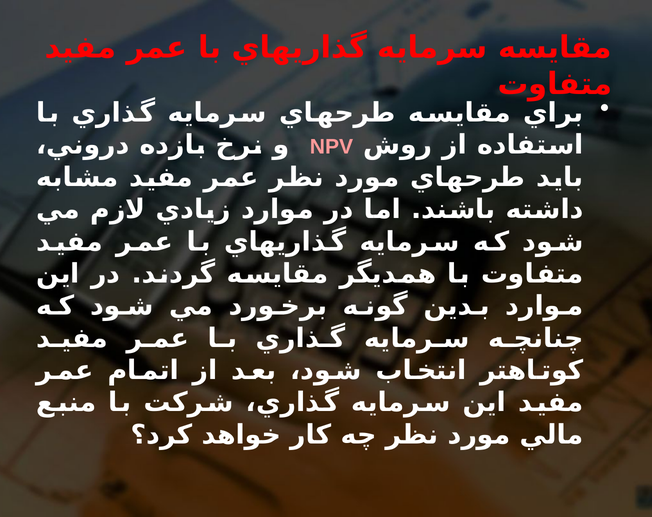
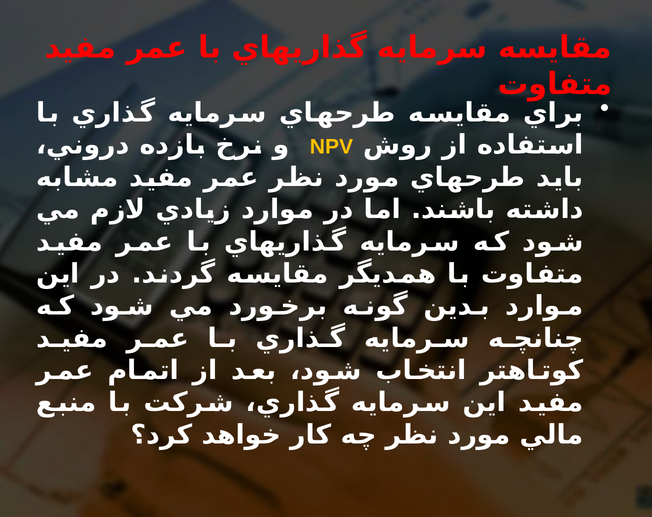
NPV colour: pink -> yellow
